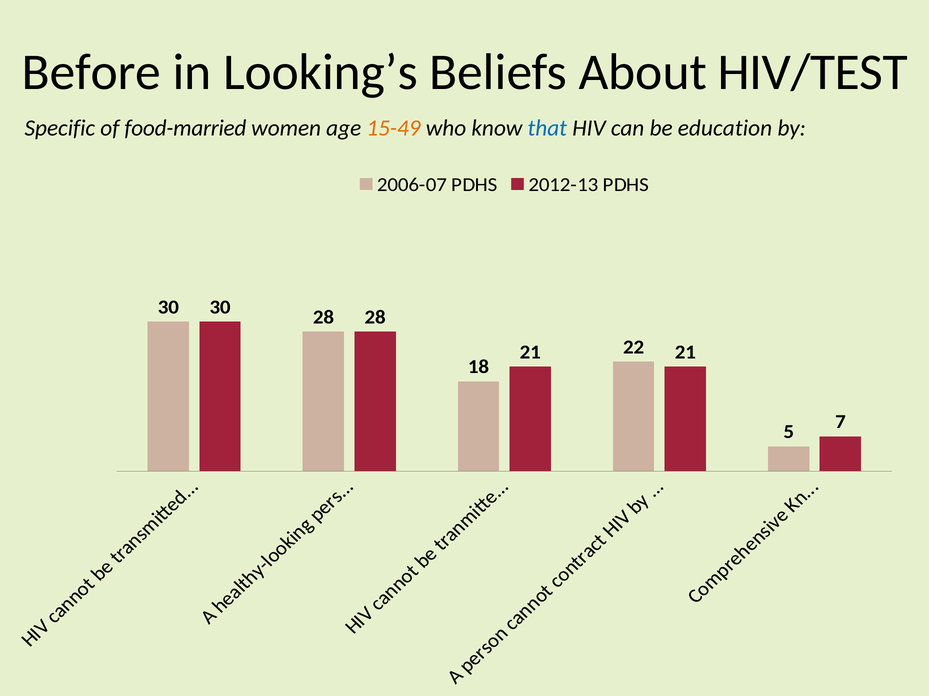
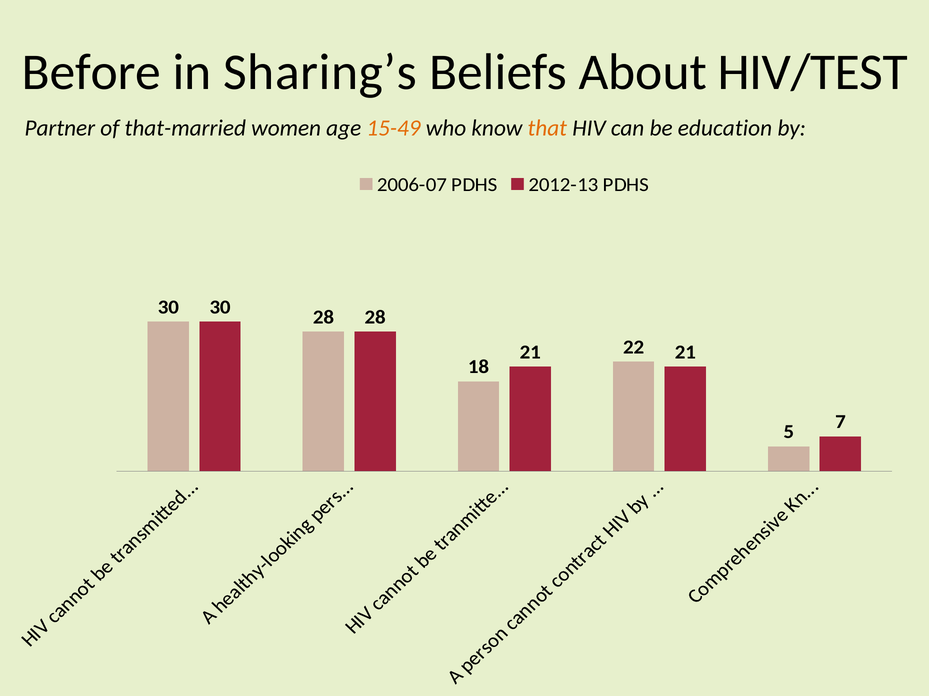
Looking’s: Looking’s -> Sharing’s
Specific: Specific -> Partner
food-married: food-married -> that-married
that colour: blue -> orange
